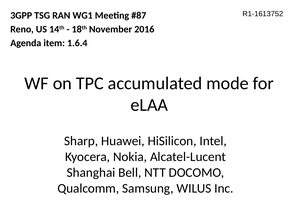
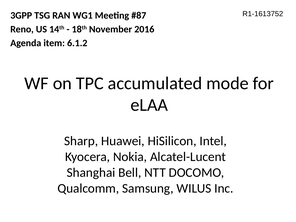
1.6.4: 1.6.4 -> 6.1.2
